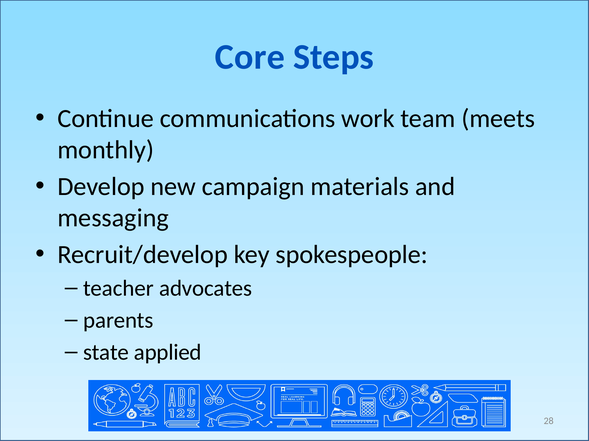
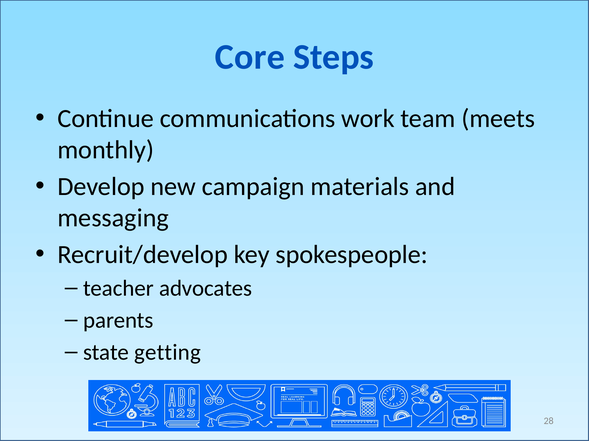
applied: applied -> getting
